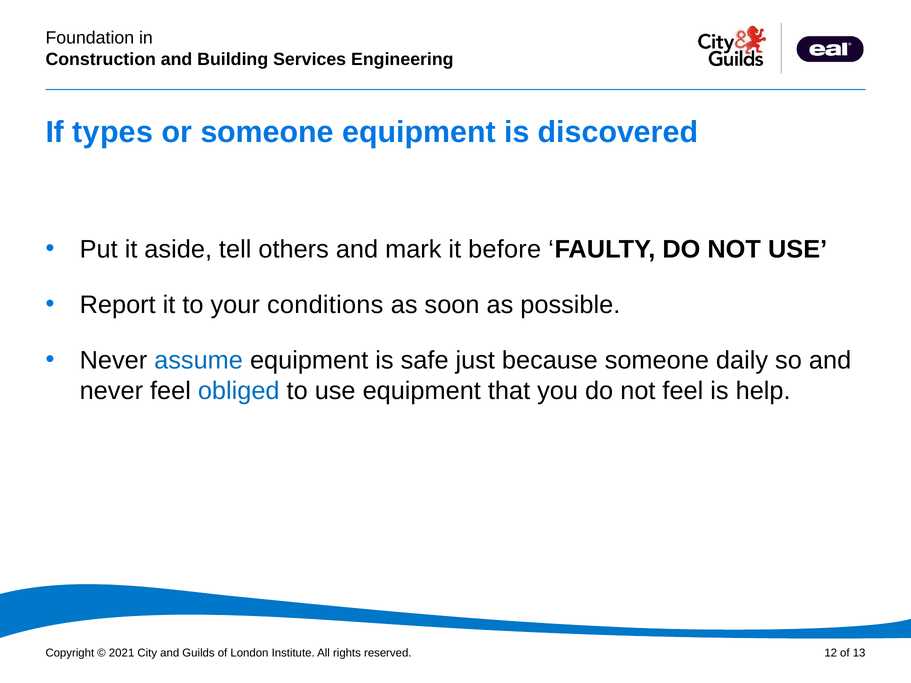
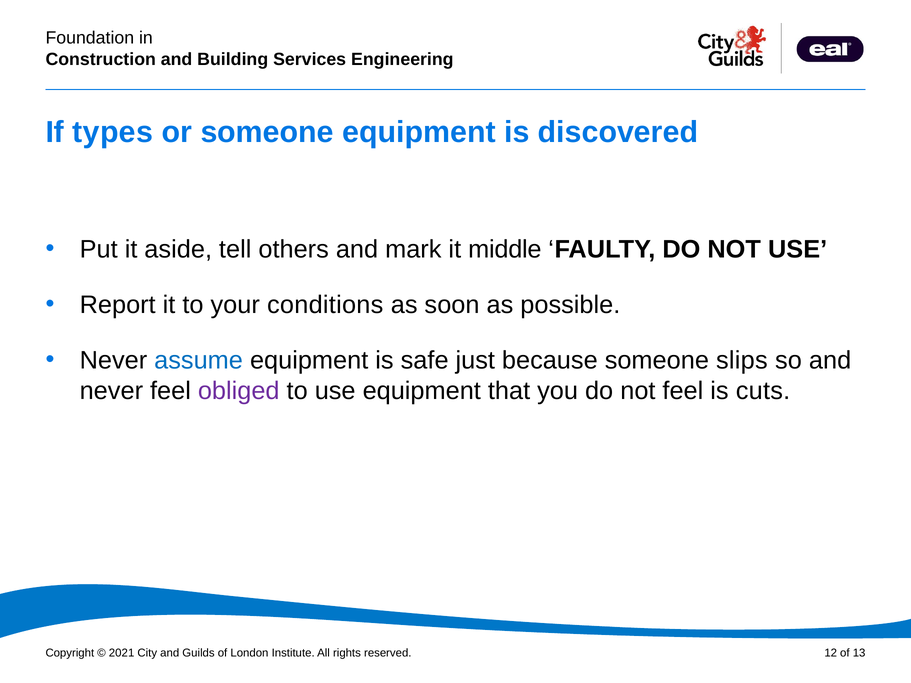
before: before -> middle
daily: daily -> slips
obliged colour: blue -> purple
help: help -> cuts
